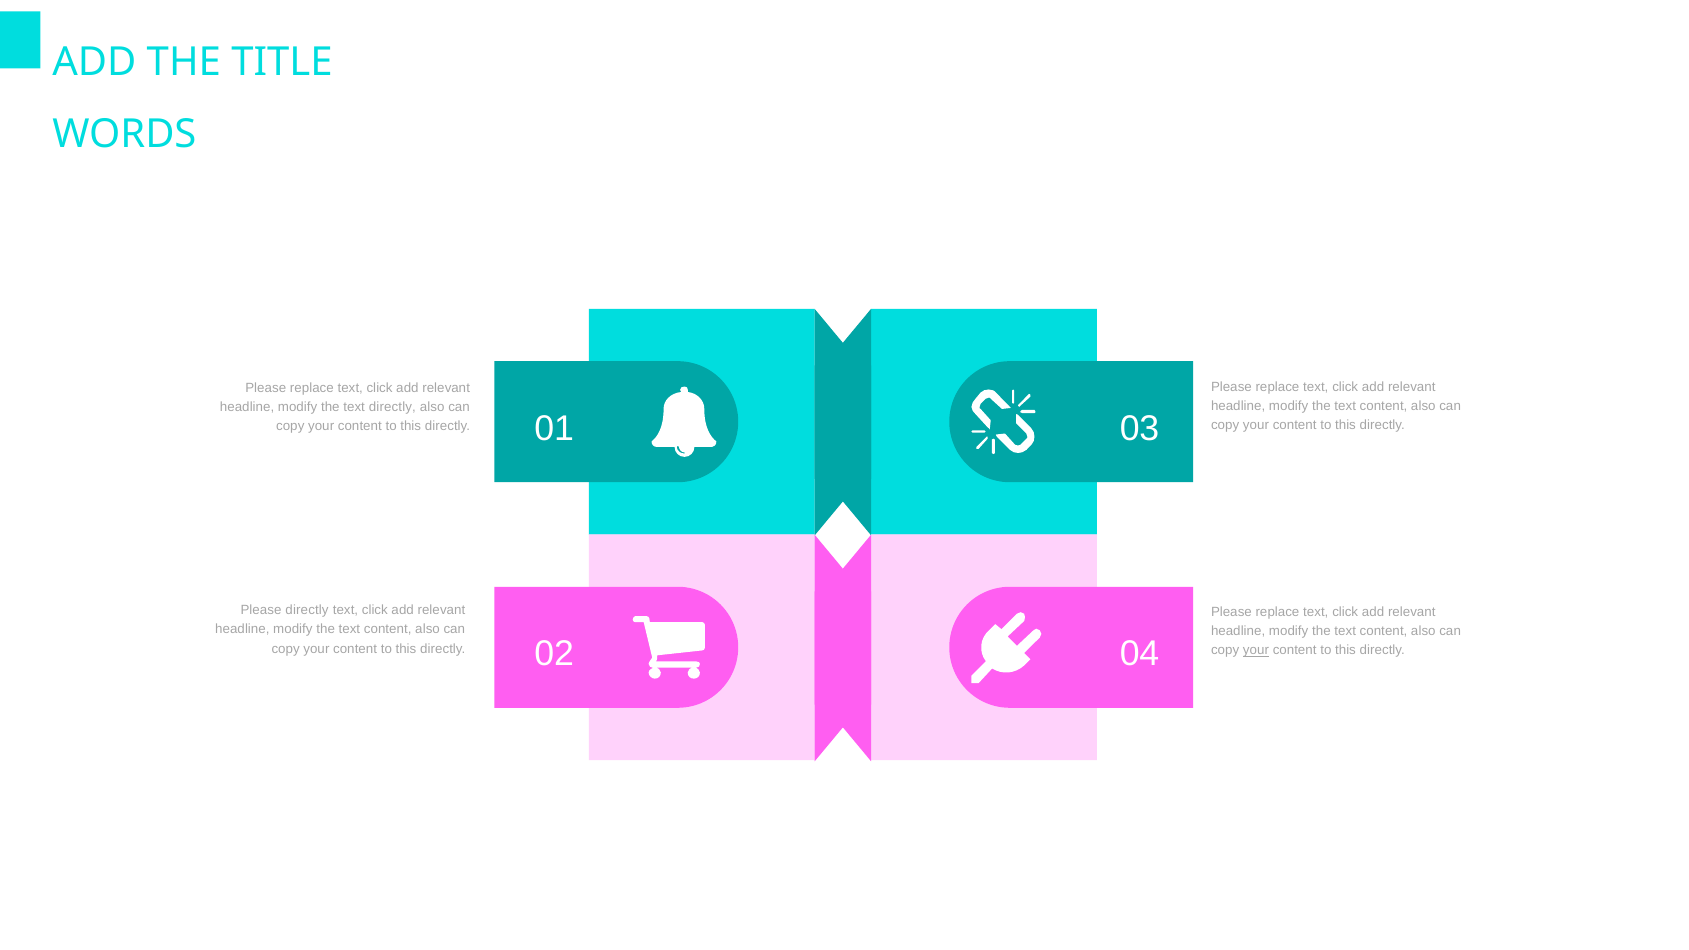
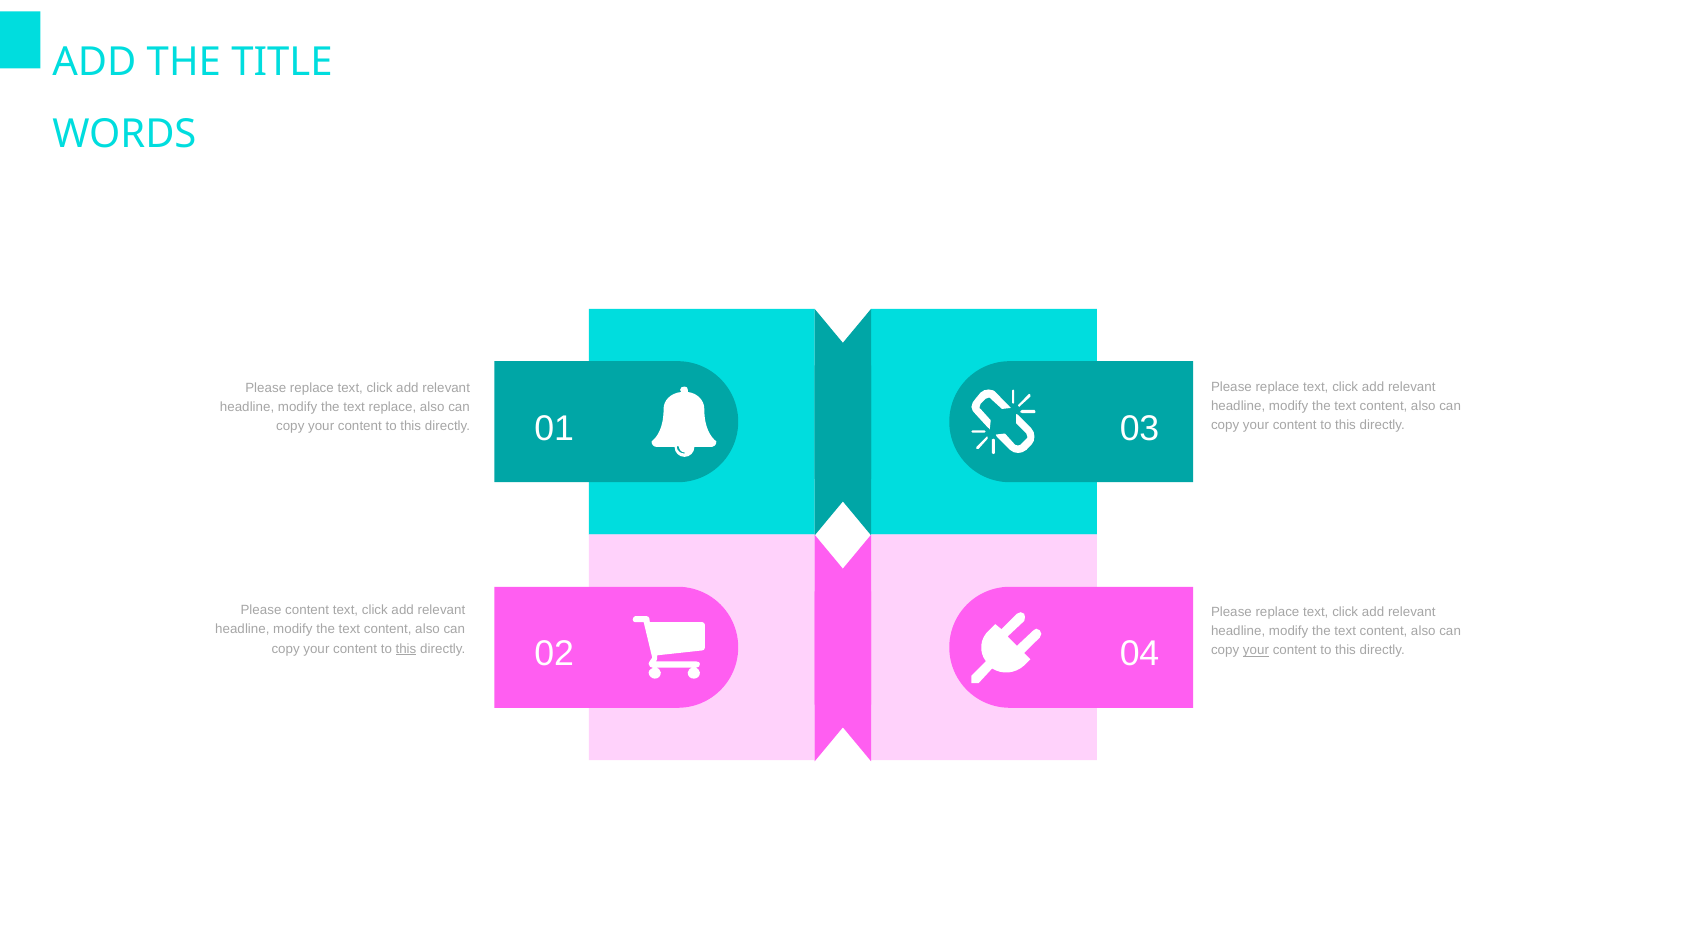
text directly: directly -> replace
Please directly: directly -> content
this at (406, 649) underline: none -> present
